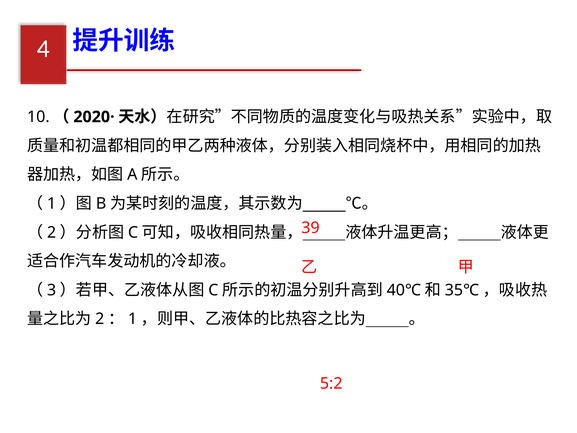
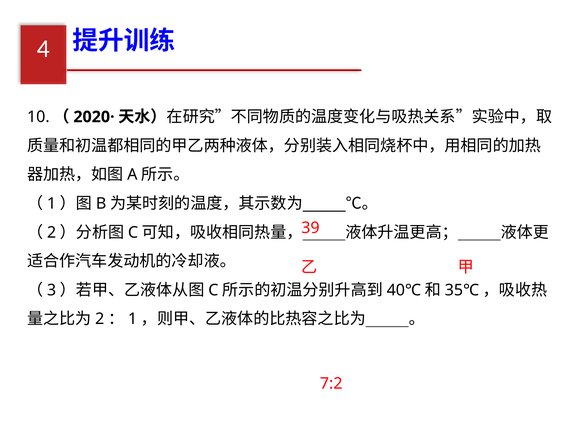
5:2: 5:2 -> 7:2
